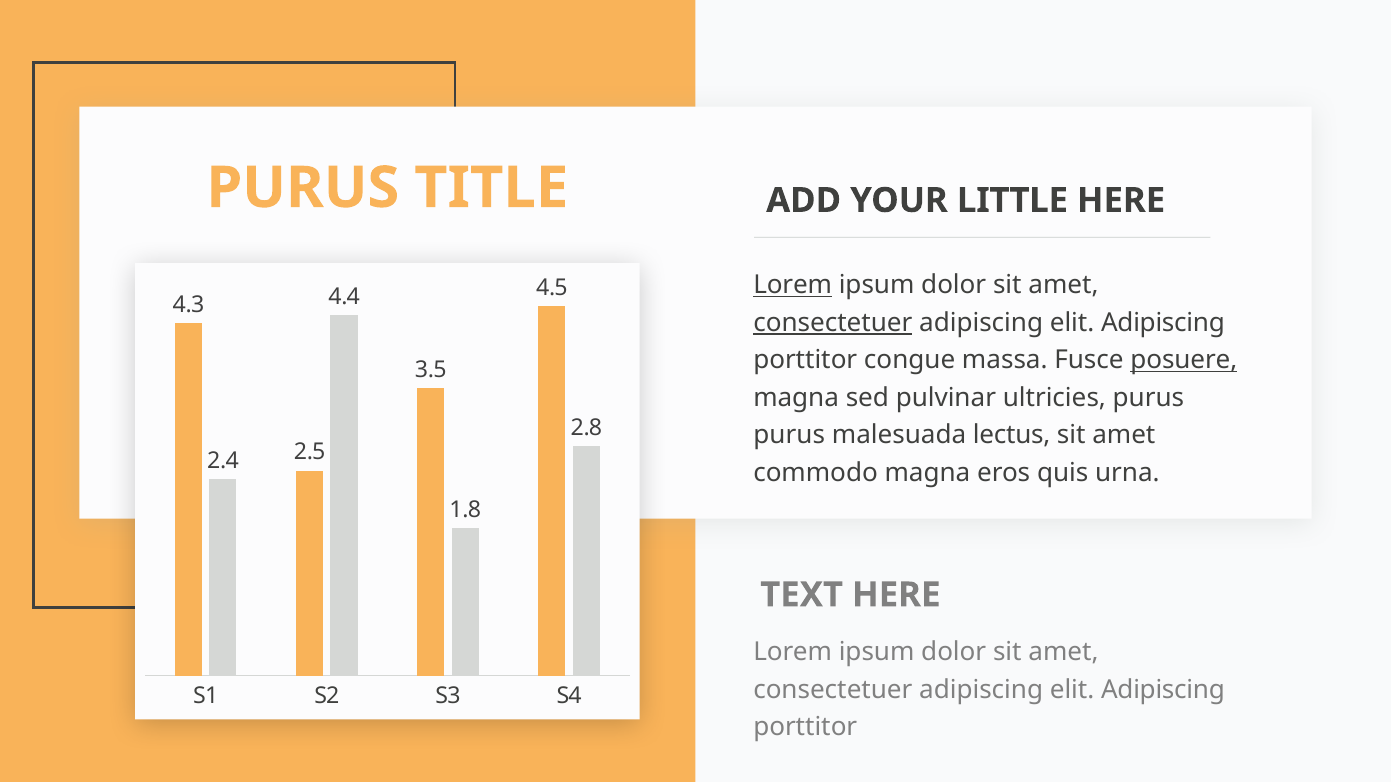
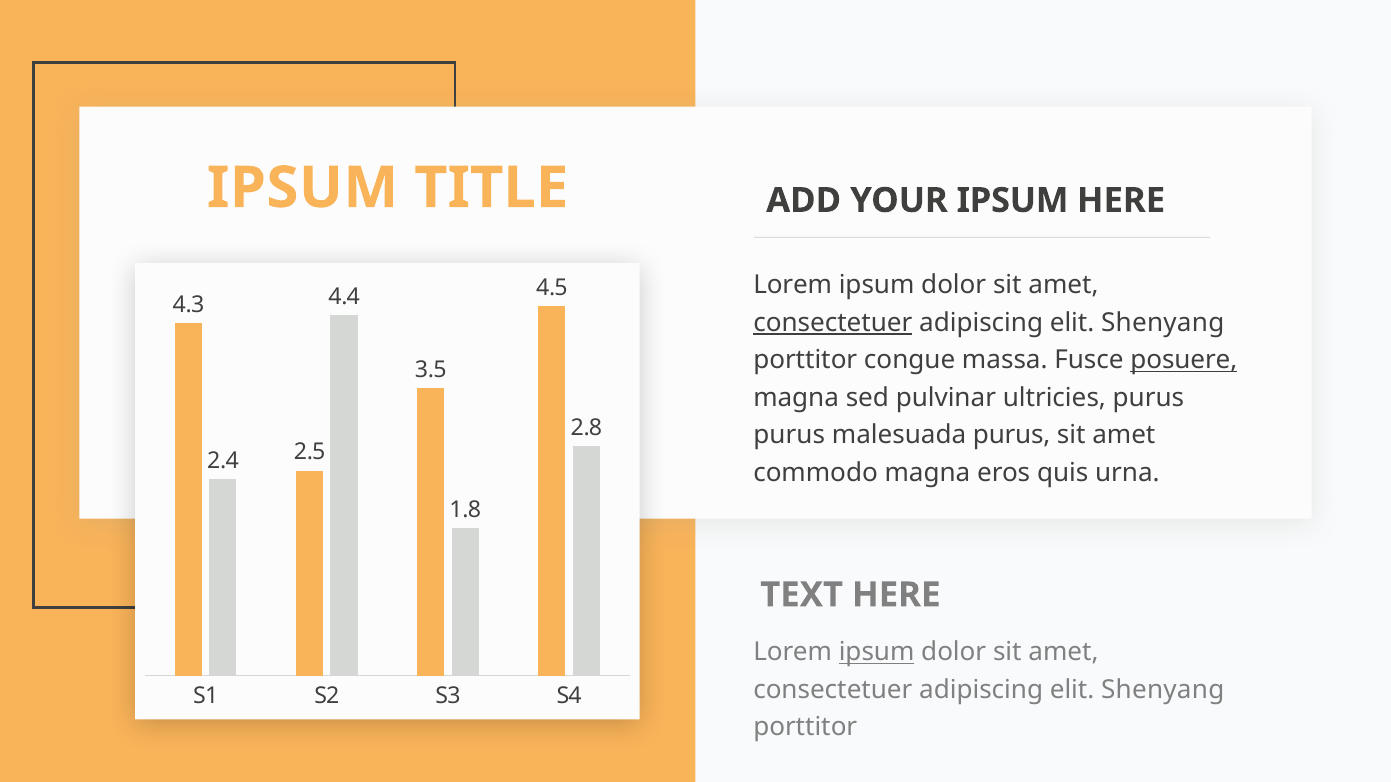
PURUS at (303, 188): PURUS -> IPSUM
YOUR LITTLE: LITTLE -> IPSUM
Lorem at (793, 285) underline: present -> none
Adipiscing at (1163, 323): Adipiscing -> Shenyang
malesuada lectus: lectus -> purus
ipsum at (877, 653) underline: none -> present
Adipiscing at (1163, 690): Adipiscing -> Shenyang
